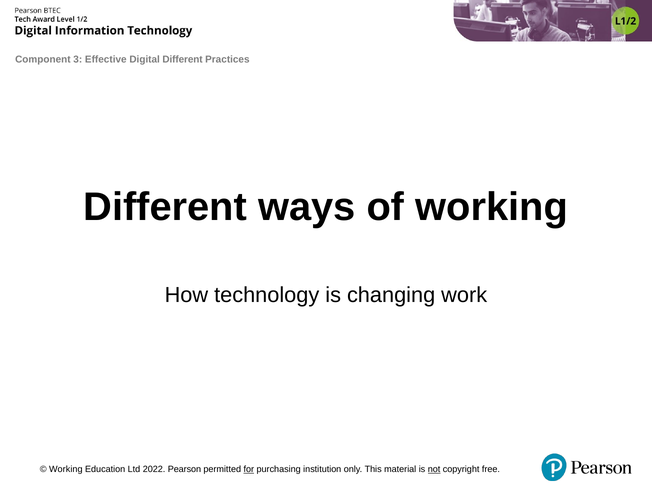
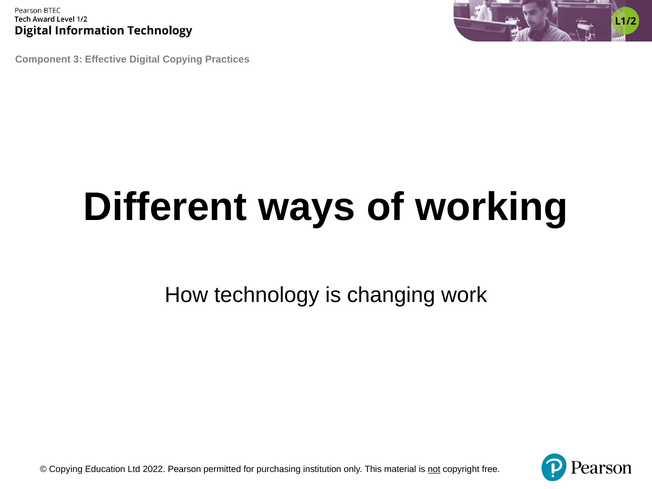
Different at (183, 60): Different -> Copying
Working at (66, 469): Working -> Copying
for underline: present -> none
